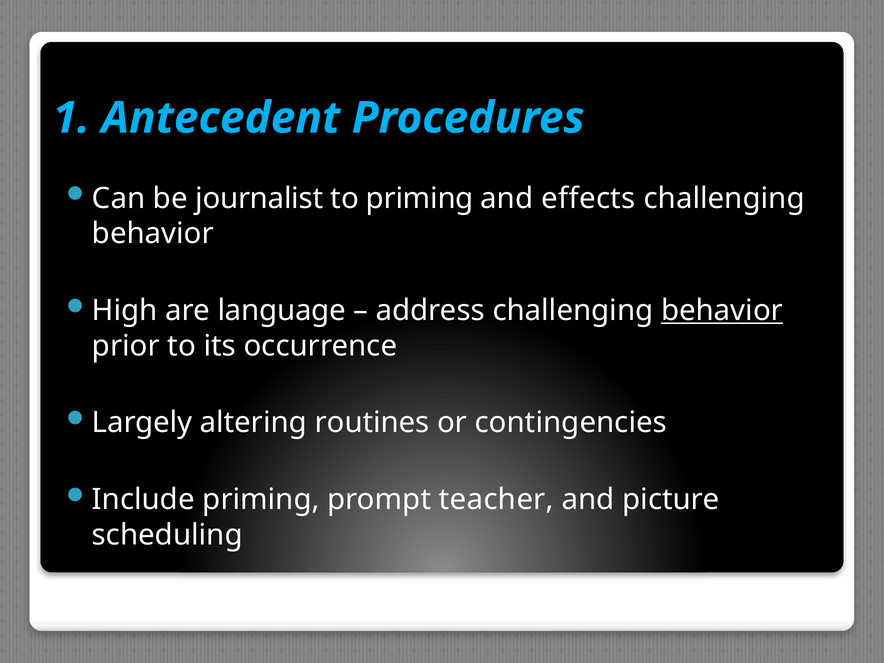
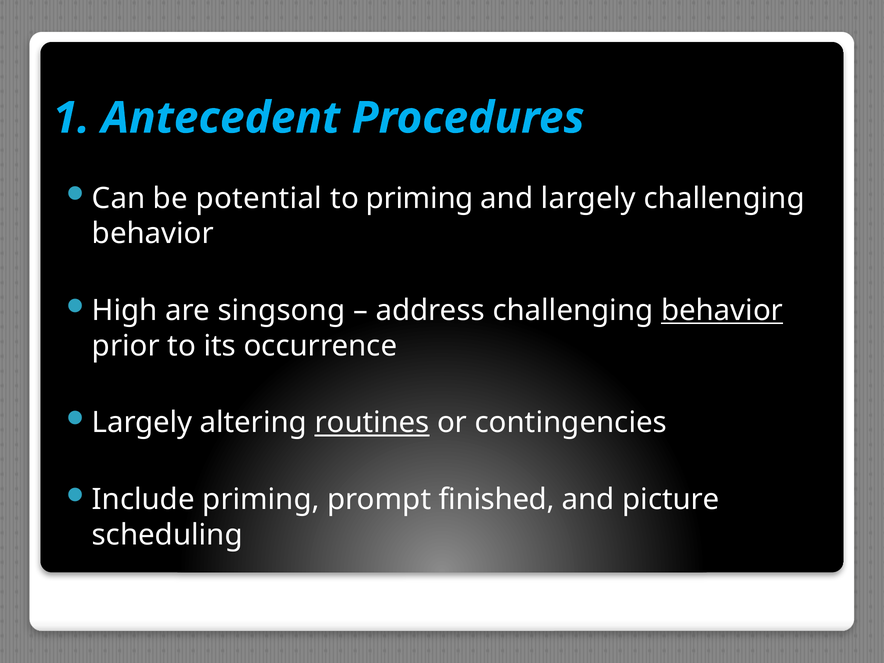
journalist: journalist -> potential
and effects: effects -> largely
language: language -> singsong
routines underline: none -> present
teacher: teacher -> finished
